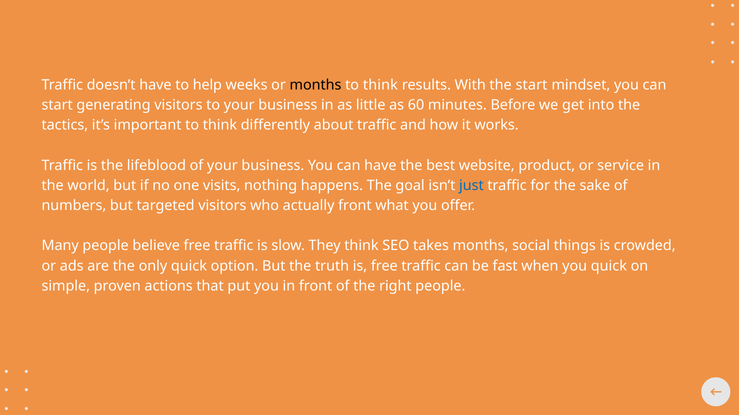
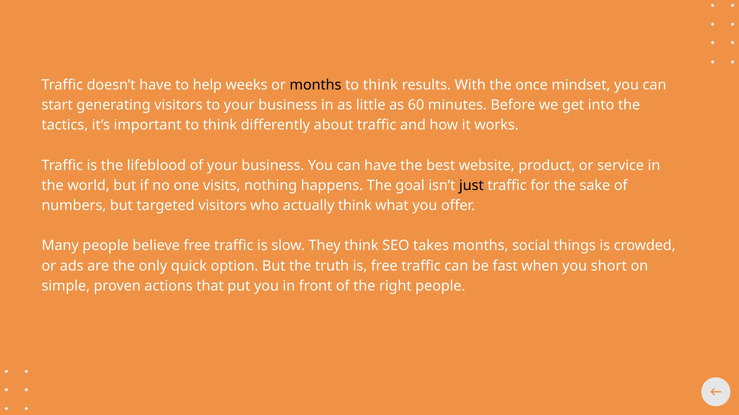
the start: start -> once
just colour: blue -> black
actually front: front -> think
you quick: quick -> short
